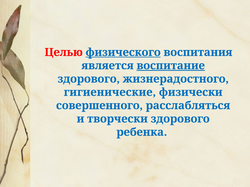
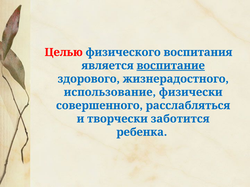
физического underline: present -> none
гигиенические: гигиенические -> использование
творчески здорового: здорового -> заботится
